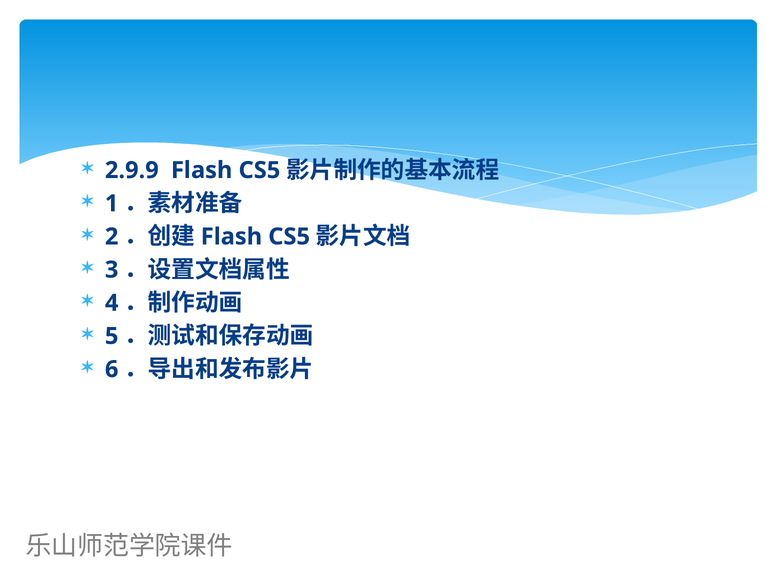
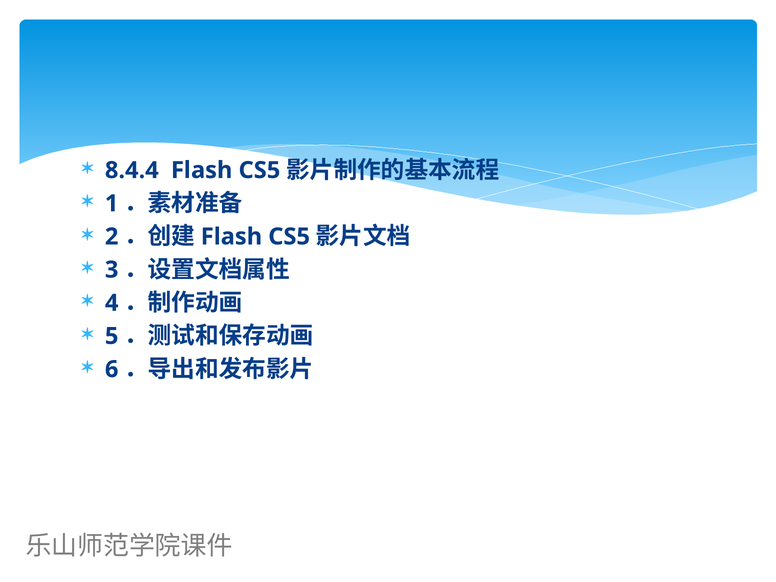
2.9.9: 2.9.9 -> 8.4.4
